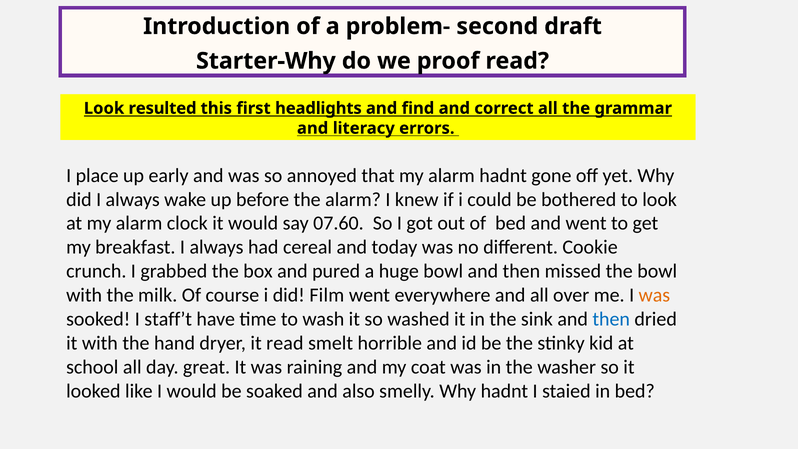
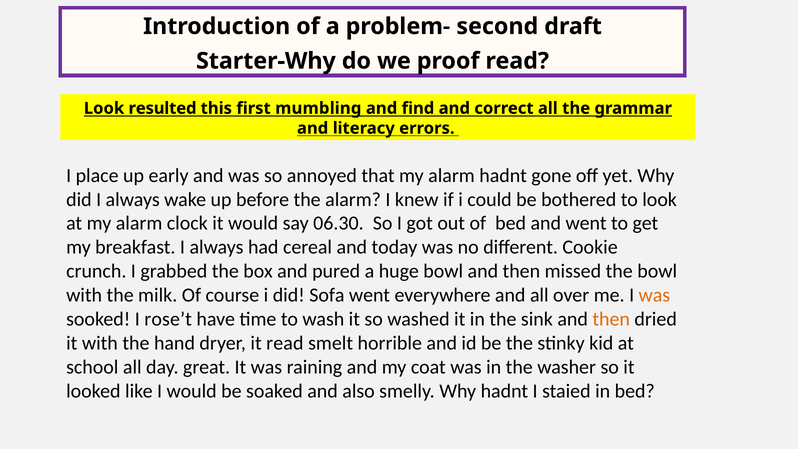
headlights: headlights -> mumbling
07.60: 07.60 -> 06.30
Film: Film -> Sofa
staff’t: staff’t -> rose’t
then at (611, 319) colour: blue -> orange
